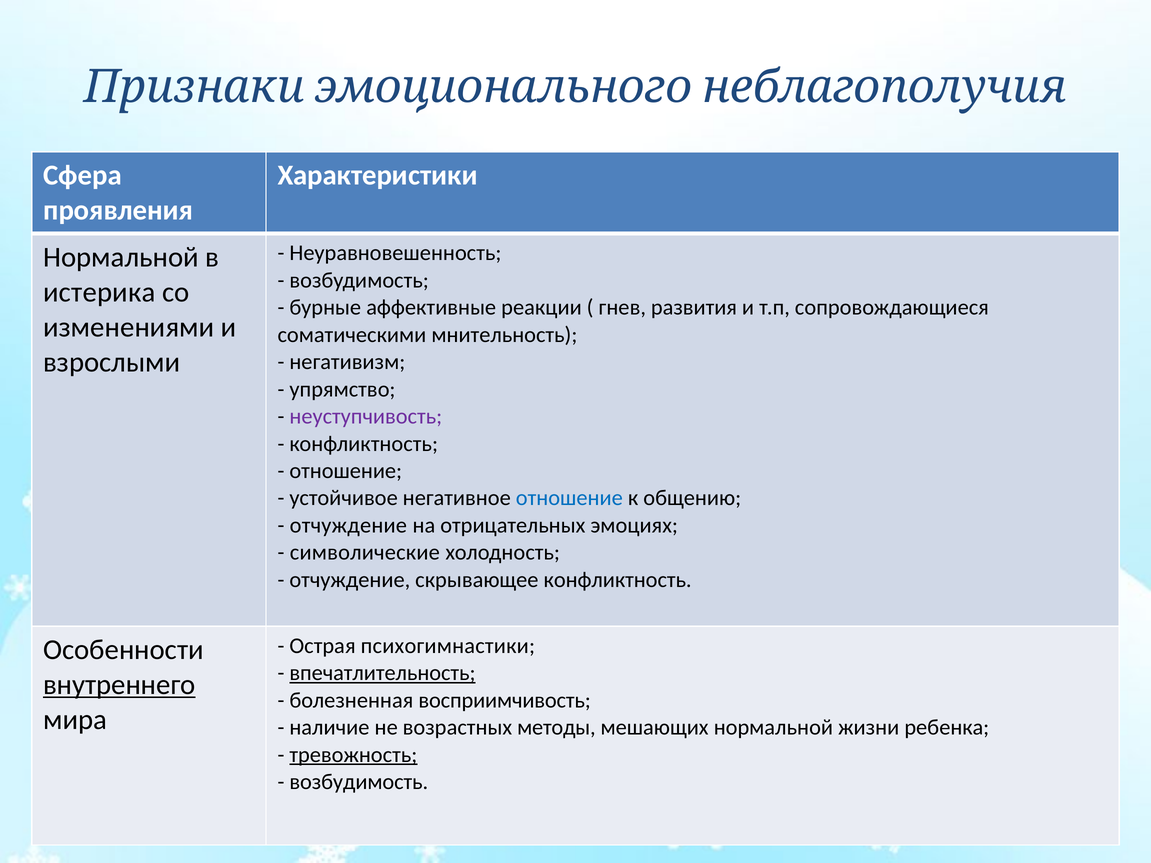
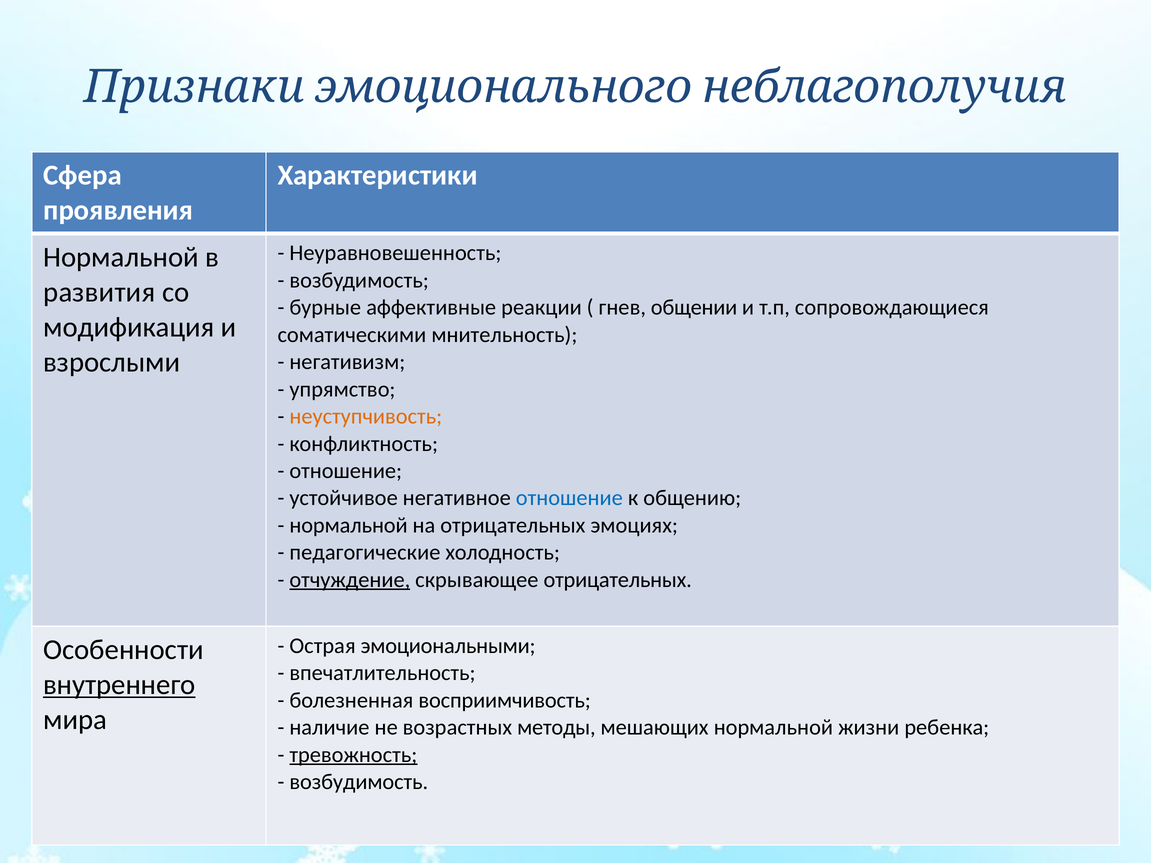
истерика: истерика -> развития
развития: развития -> общении
изменениями: изменениями -> модификация
неуступчивость colour: purple -> orange
отчуждение at (348, 525): отчуждение -> нормальной
символические: символические -> педагогические
отчуждение at (350, 580) underline: none -> present
скрывающее конфликтность: конфликтность -> отрицательных
психогимнастики: психогимнастики -> эмоциональными
впечатлительность underline: present -> none
